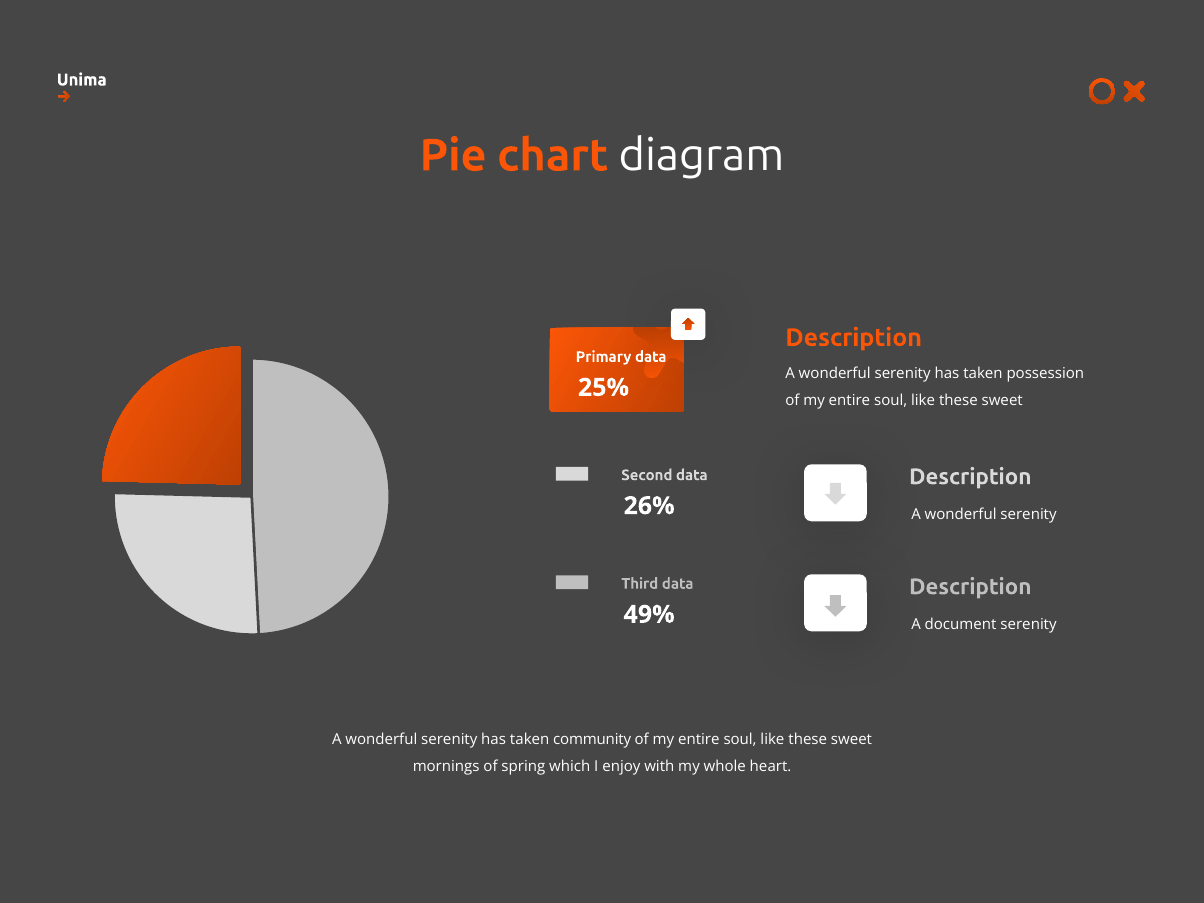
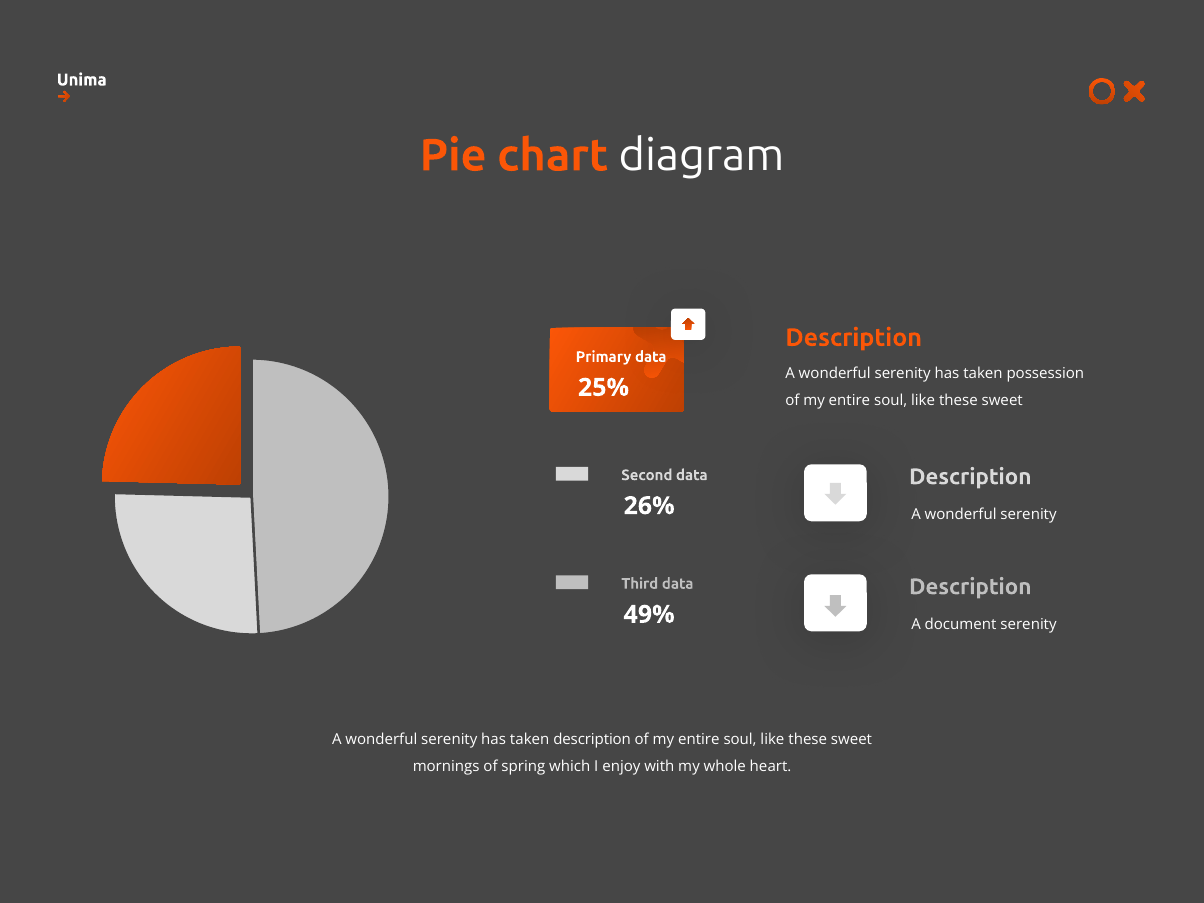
taken community: community -> description
